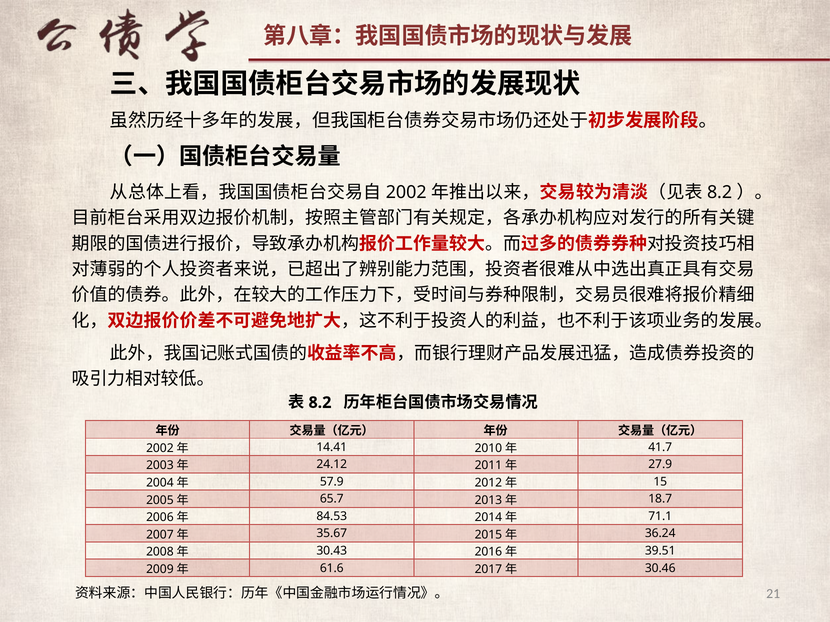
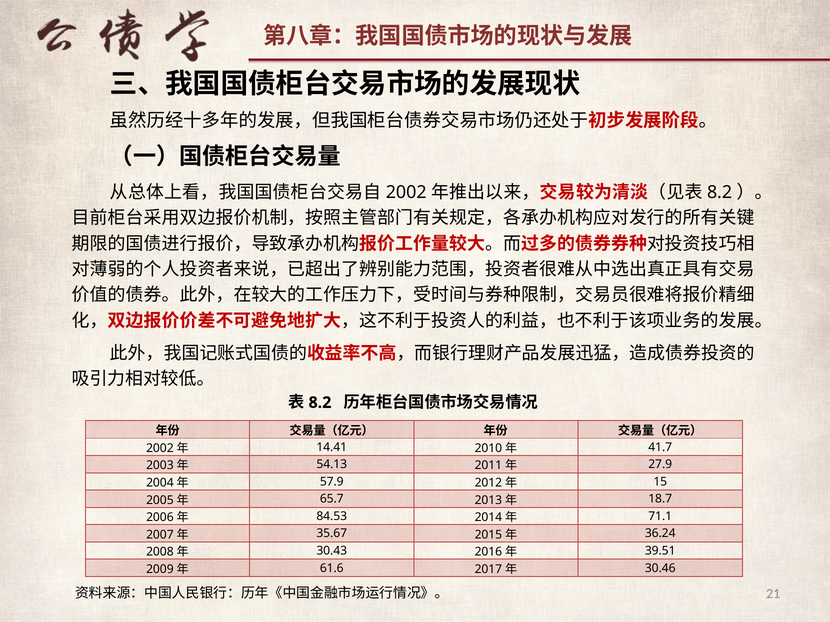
24.12: 24.12 -> 54.13
